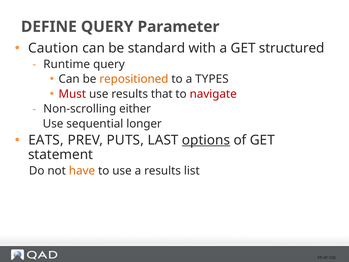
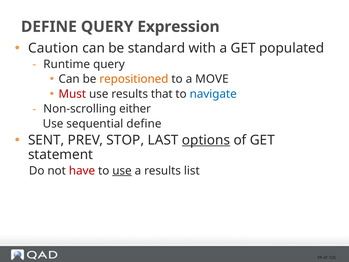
Parameter: Parameter -> Expression
structured: structured -> populated
TYPES: TYPES -> MOVE
navigate colour: red -> blue
sequential longer: longer -> define
EATS: EATS -> SENT
PUTS: PUTS -> STOP
have colour: orange -> red
use at (122, 171) underline: none -> present
